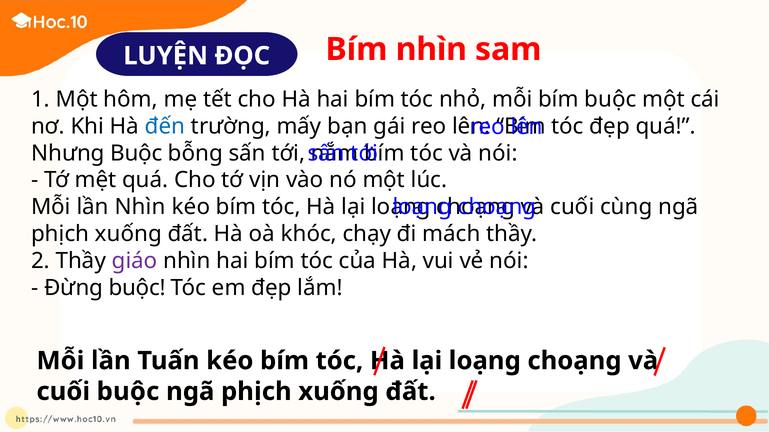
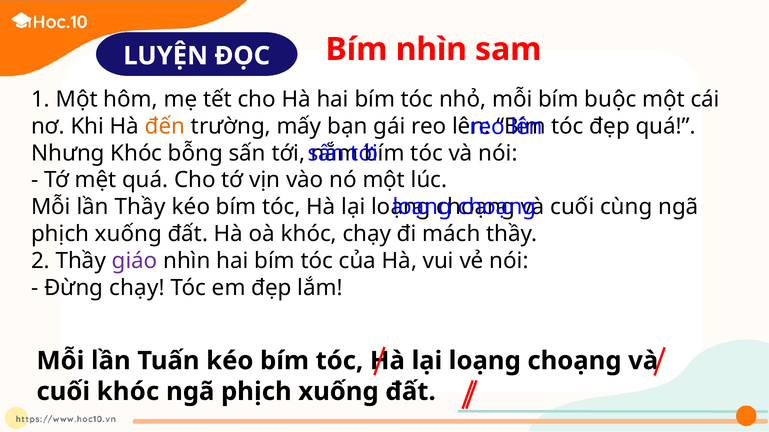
đến colour: blue -> orange
Nhưng Buộc: Buộc -> Khóc
lần Nhìn: Nhìn -> Thầy
Đừng buộc: buộc -> chạy
cuối buộc: buộc -> khóc
